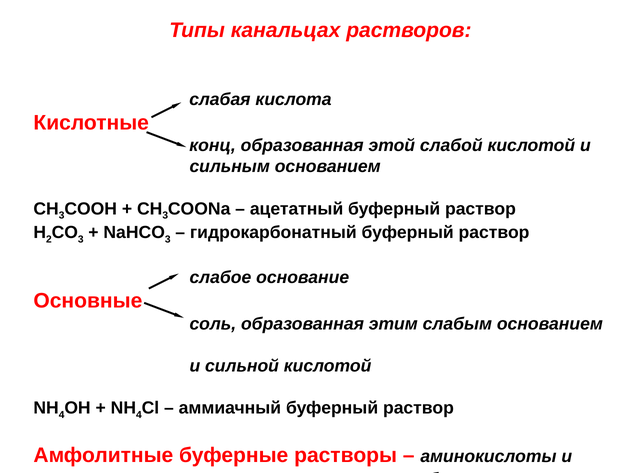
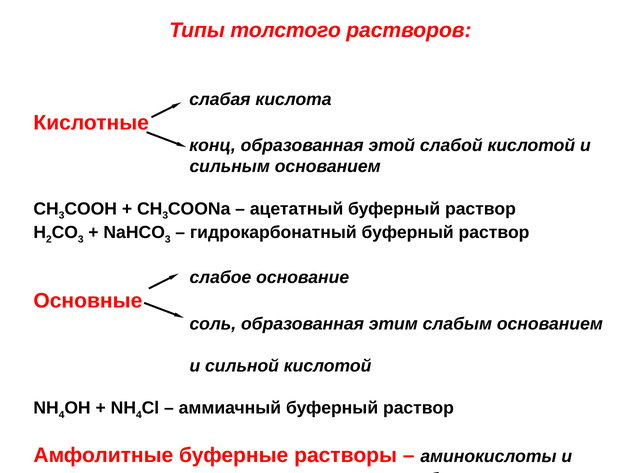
канальцах: канальцах -> толстого
